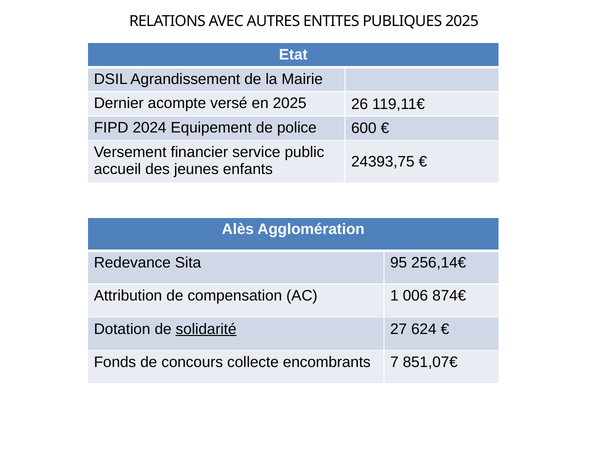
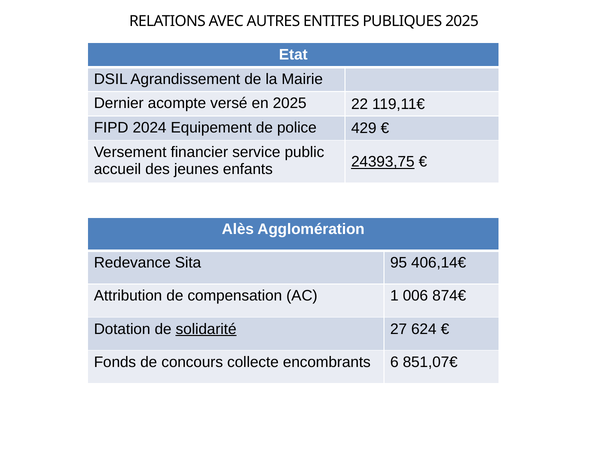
26: 26 -> 22
600: 600 -> 429
24393,75 underline: none -> present
256,14€: 256,14€ -> 406,14€
7: 7 -> 6
